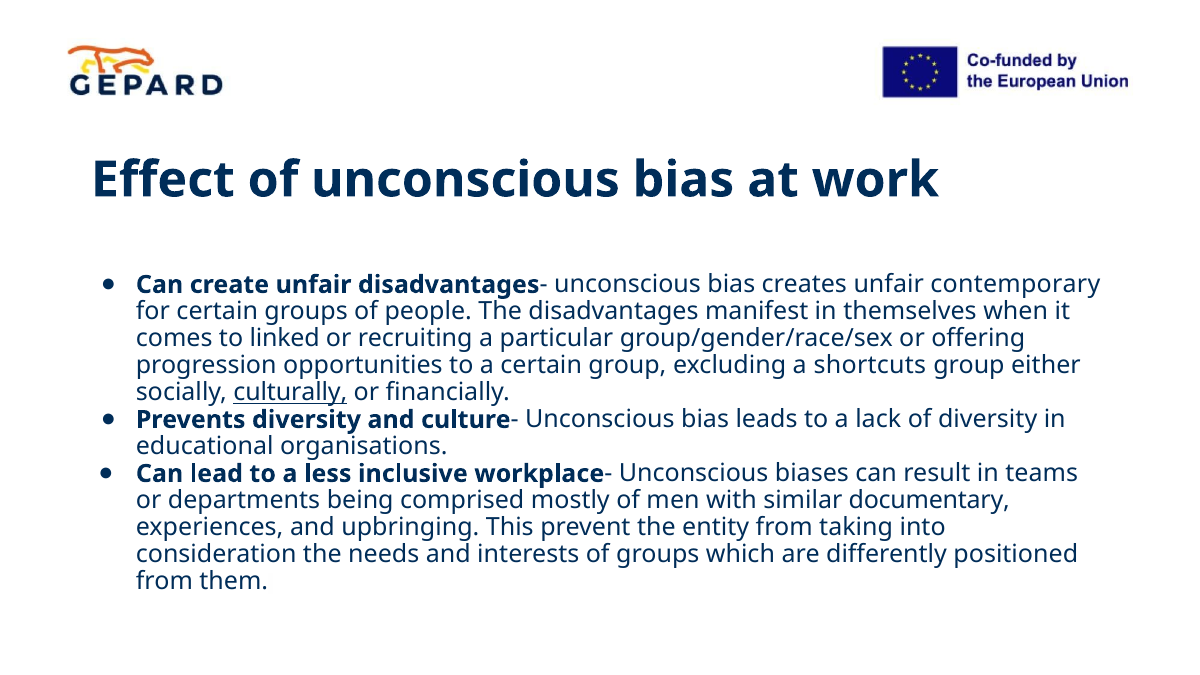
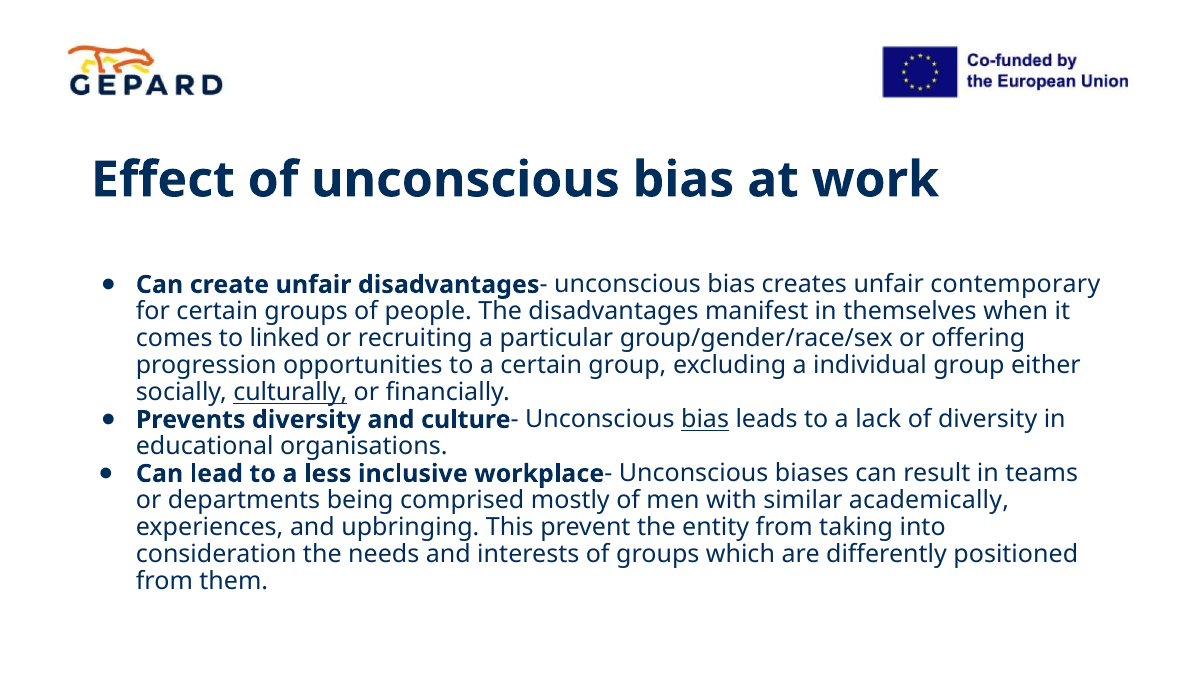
shortcuts: shortcuts -> individual
bias at (705, 420) underline: none -> present
documentary: documentary -> academically
